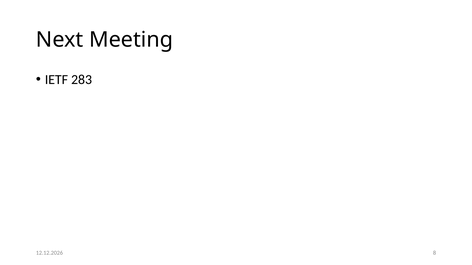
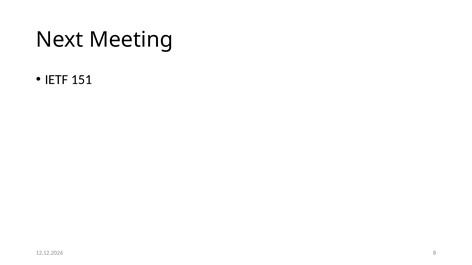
283: 283 -> 151
